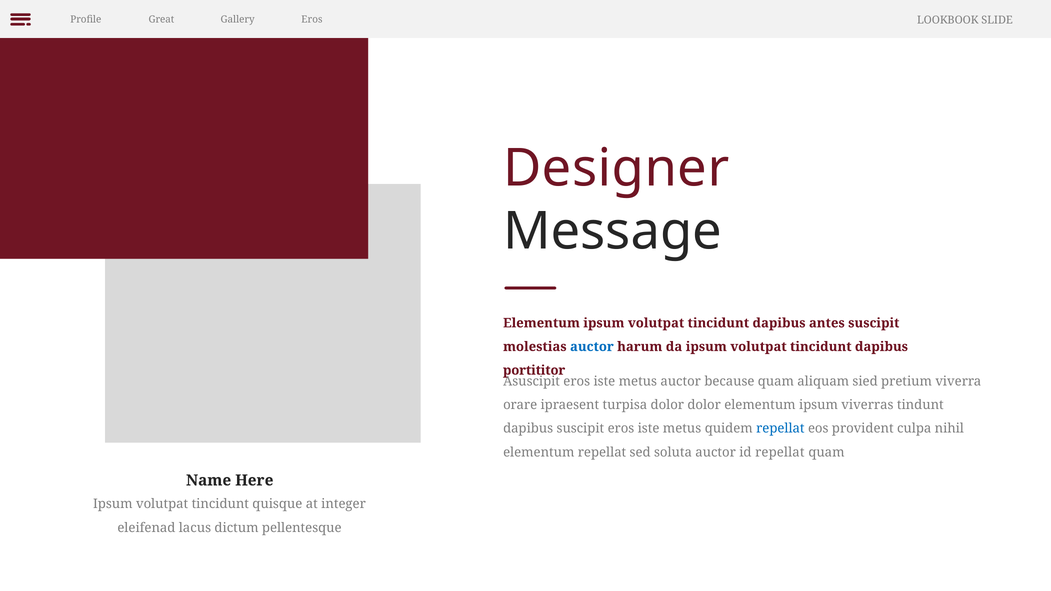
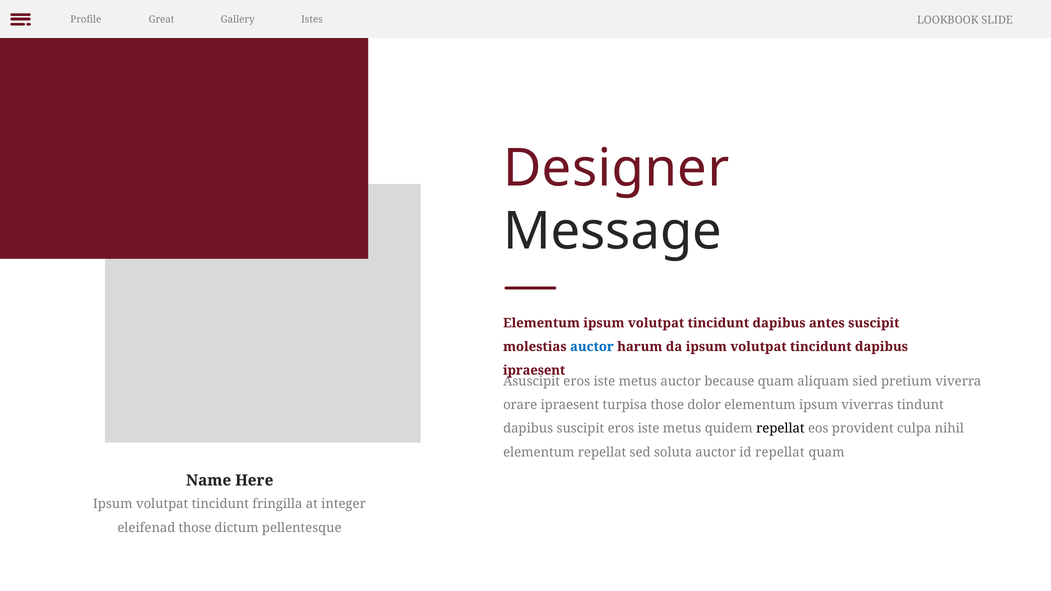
Gallery Eros: Eros -> Istes
portititor at (534, 370): portititor -> ipraesent
turpisa dolor: dolor -> those
repellat at (780, 429) colour: blue -> black
quisque: quisque -> fringilla
eleifenad lacus: lacus -> those
